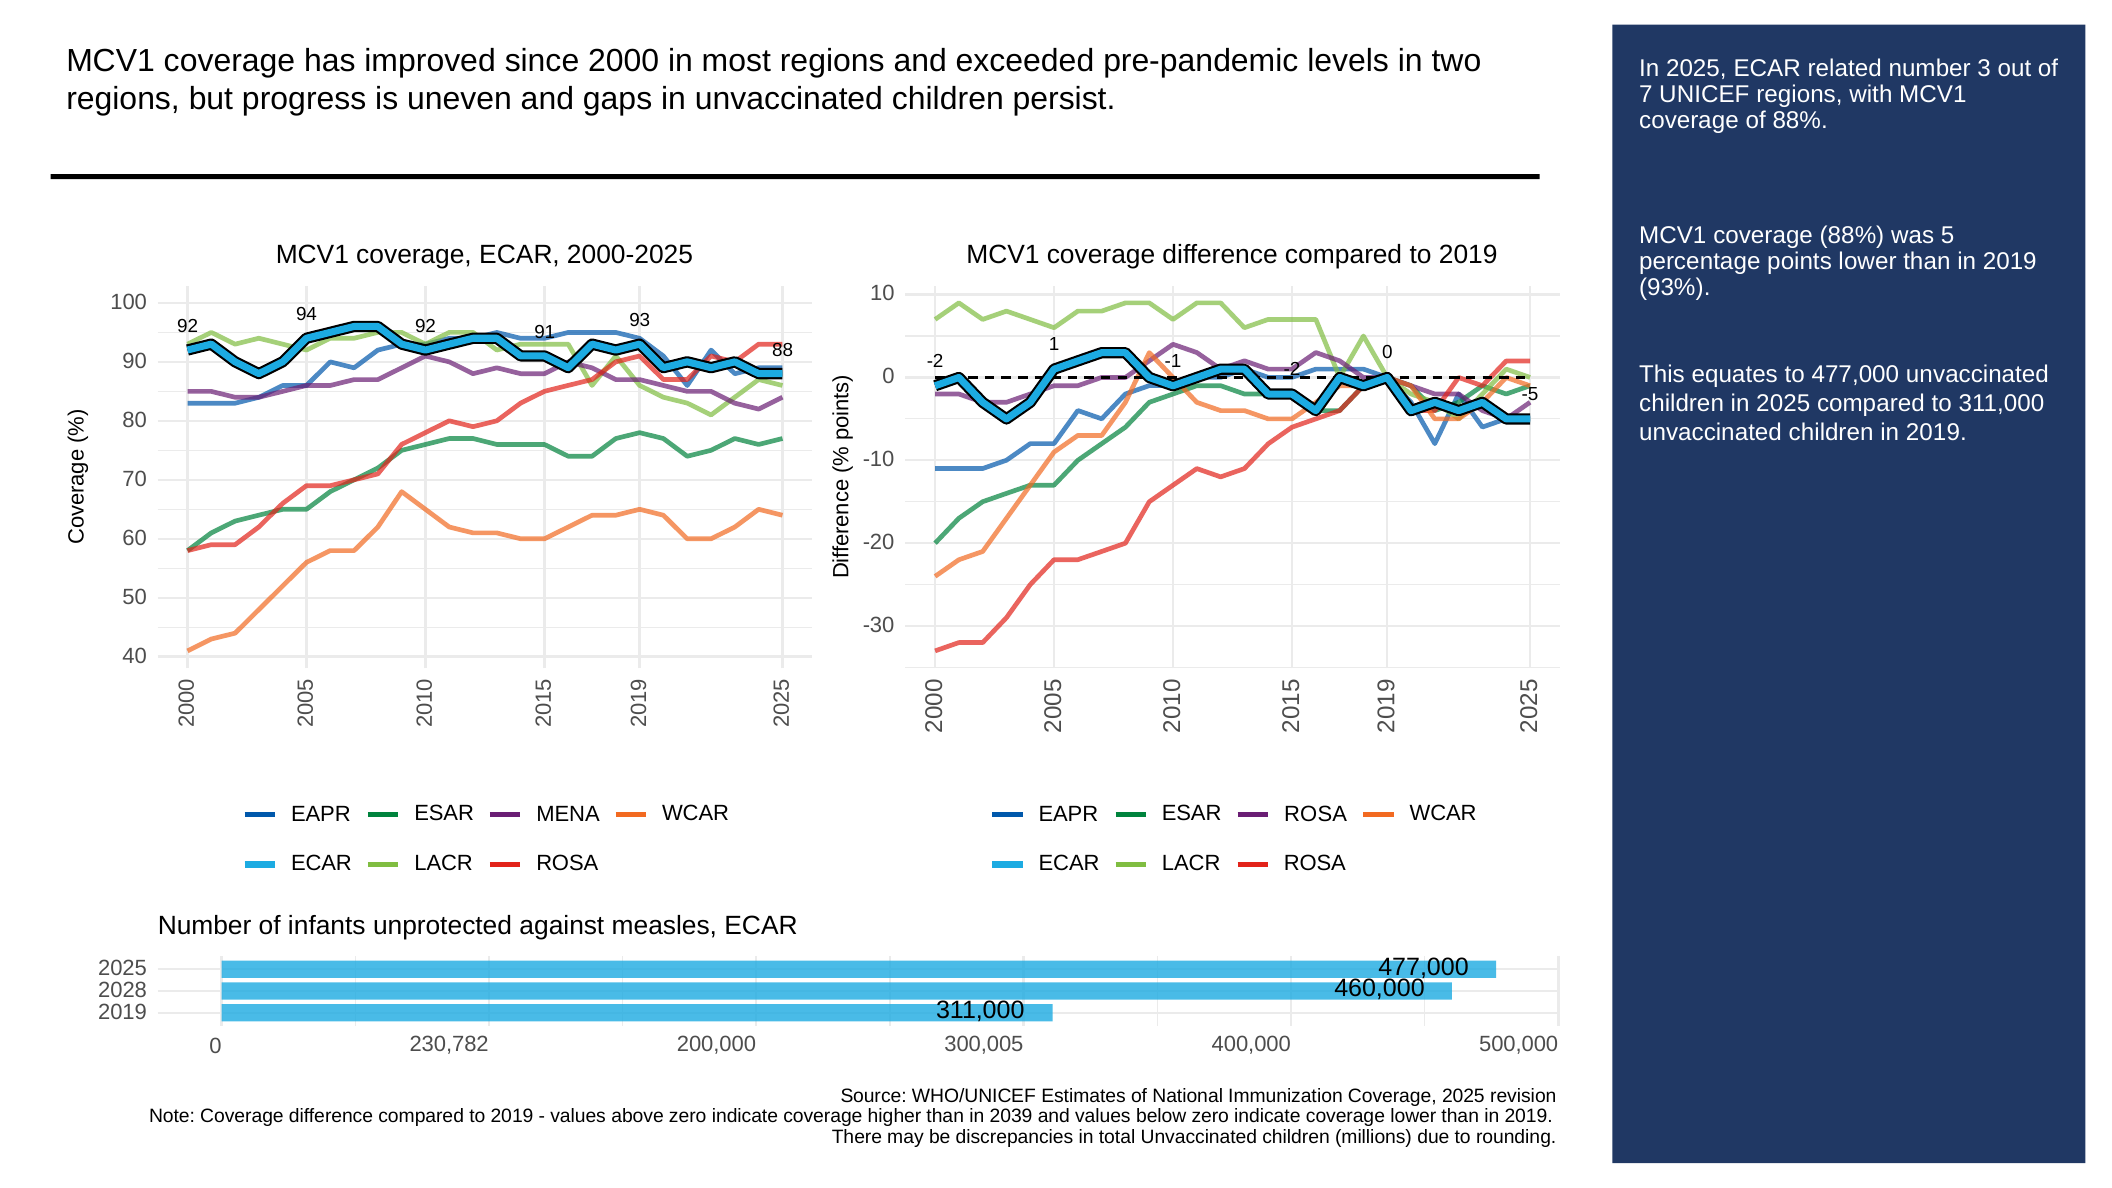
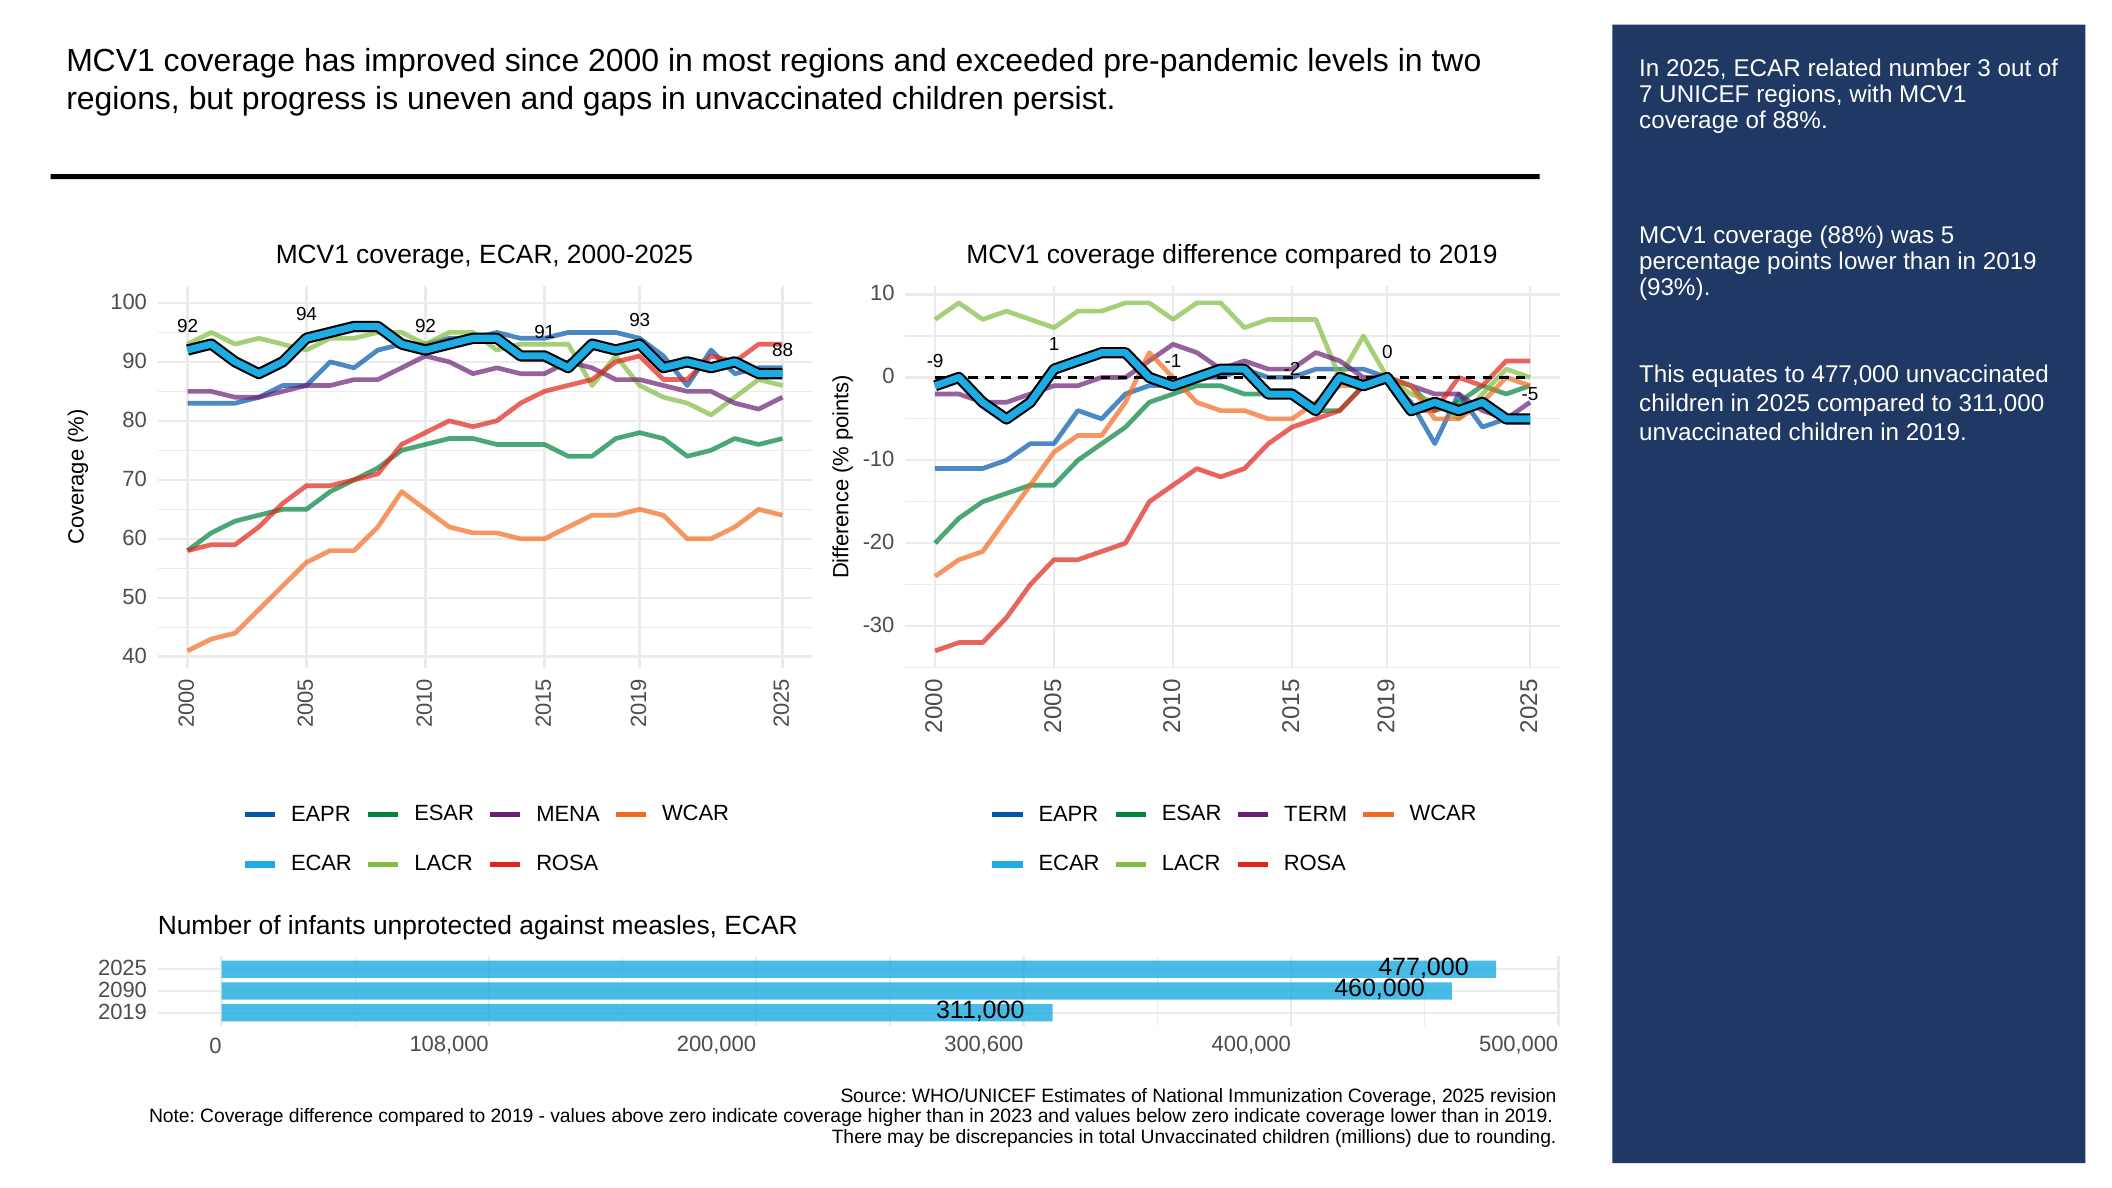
-2 at (935, 361): -2 -> -9
ROSA at (1316, 814): ROSA -> TERM
2028: 2028 -> 2090
230,782: 230,782 -> 108,000
300,005: 300,005 -> 300,600
2039: 2039 -> 2023
